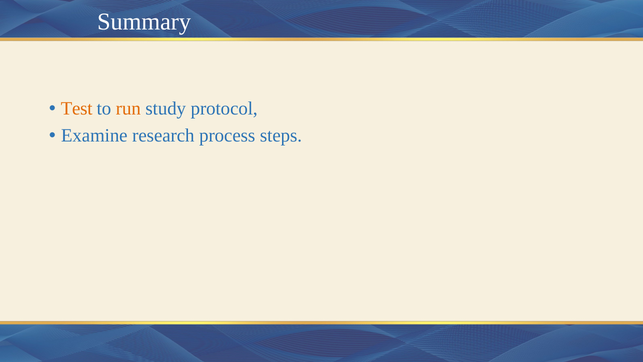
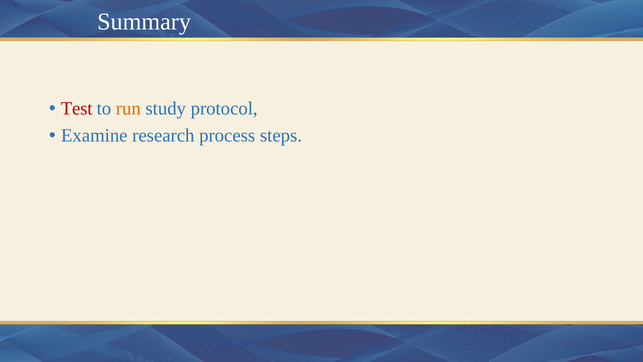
Test colour: orange -> red
